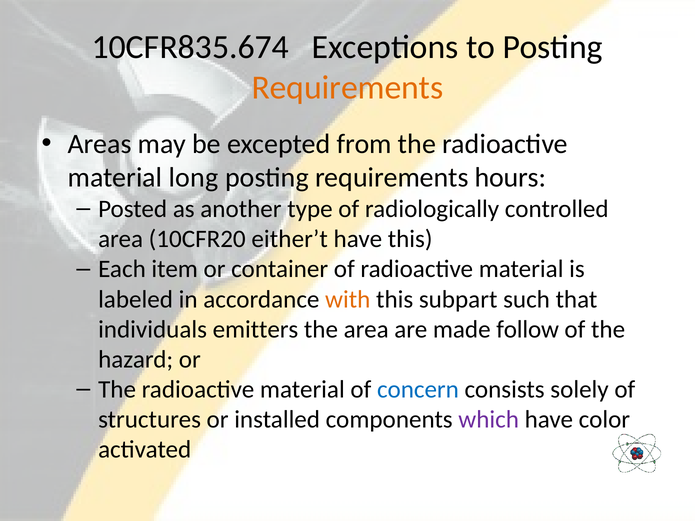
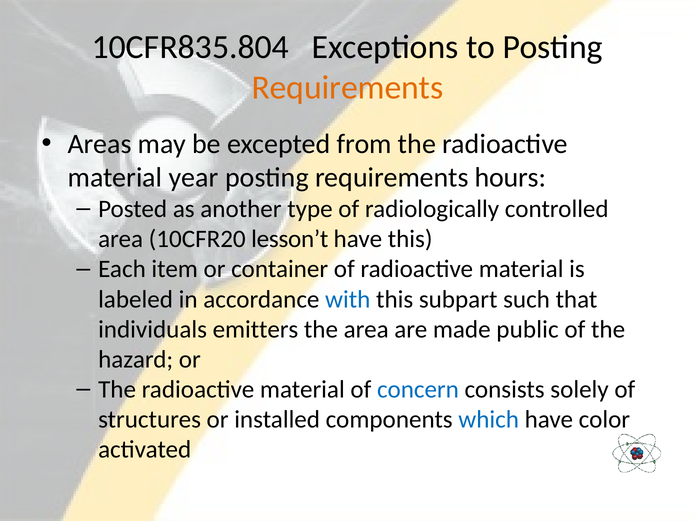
10CFR835.674: 10CFR835.674 -> 10CFR835.804
long: long -> year
either’t: either’t -> lesson’t
with colour: orange -> blue
follow: follow -> public
which colour: purple -> blue
